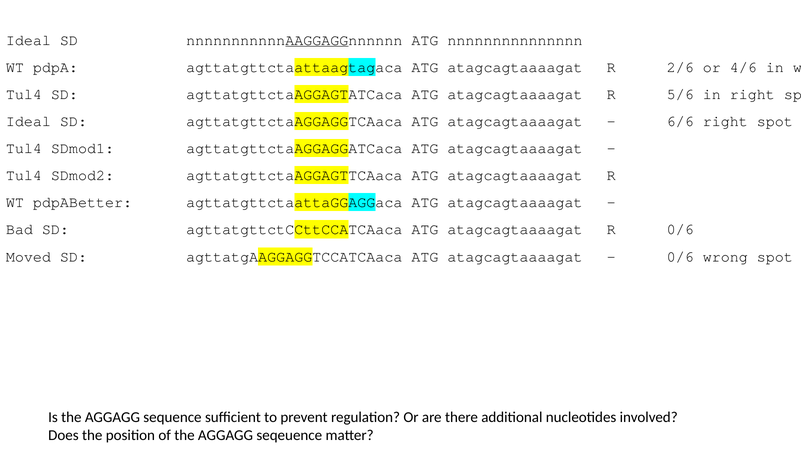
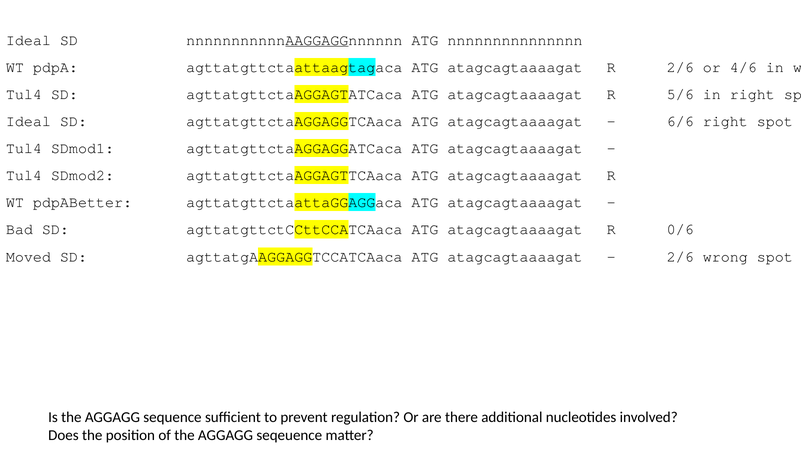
0/6 at (680, 256): 0/6 -> 2/6
